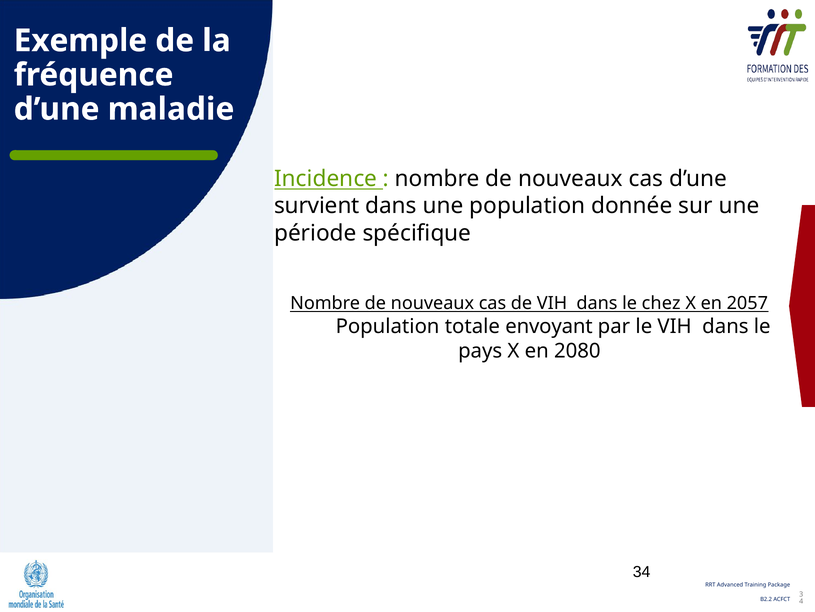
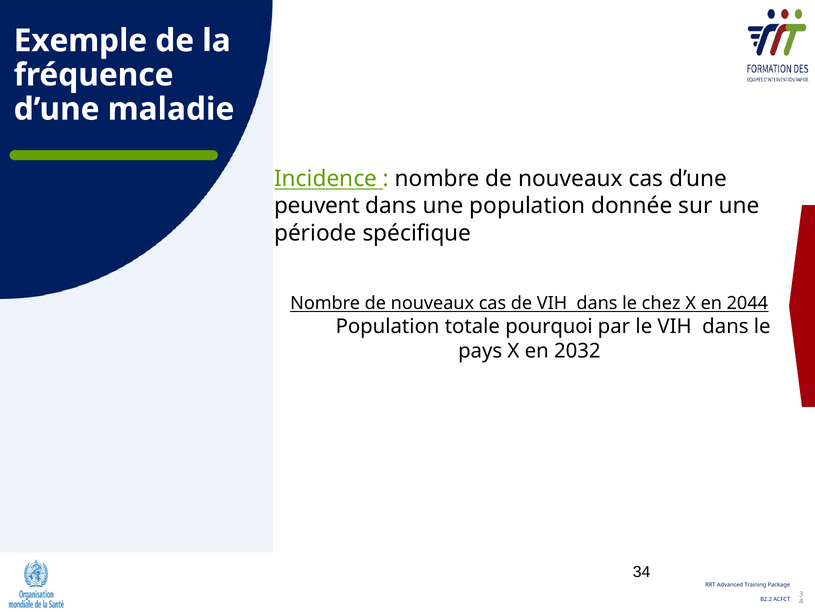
survient: survient -> peuvent
2057: 2057 -> 2044
envoyant: envoyant -> pourquoi
2080: 2080 -> 2032
